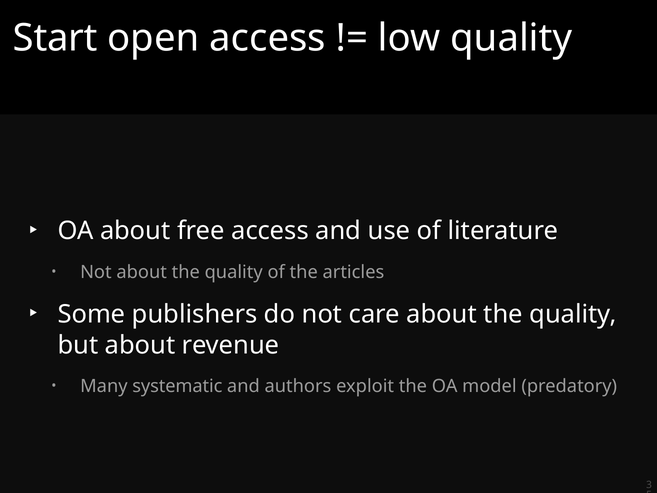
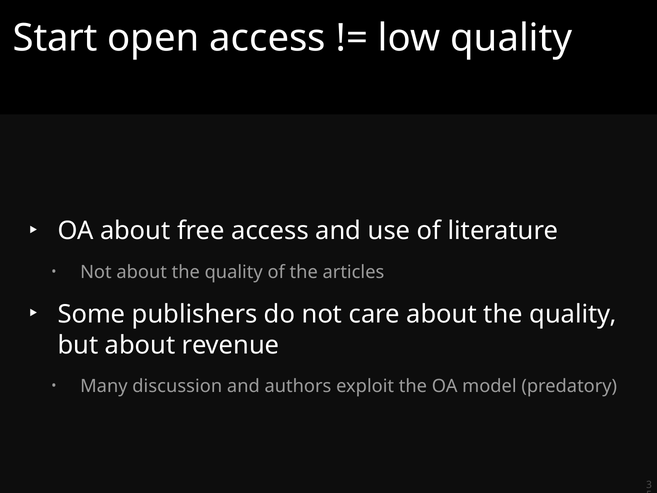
systematic: systematic -> discussion
